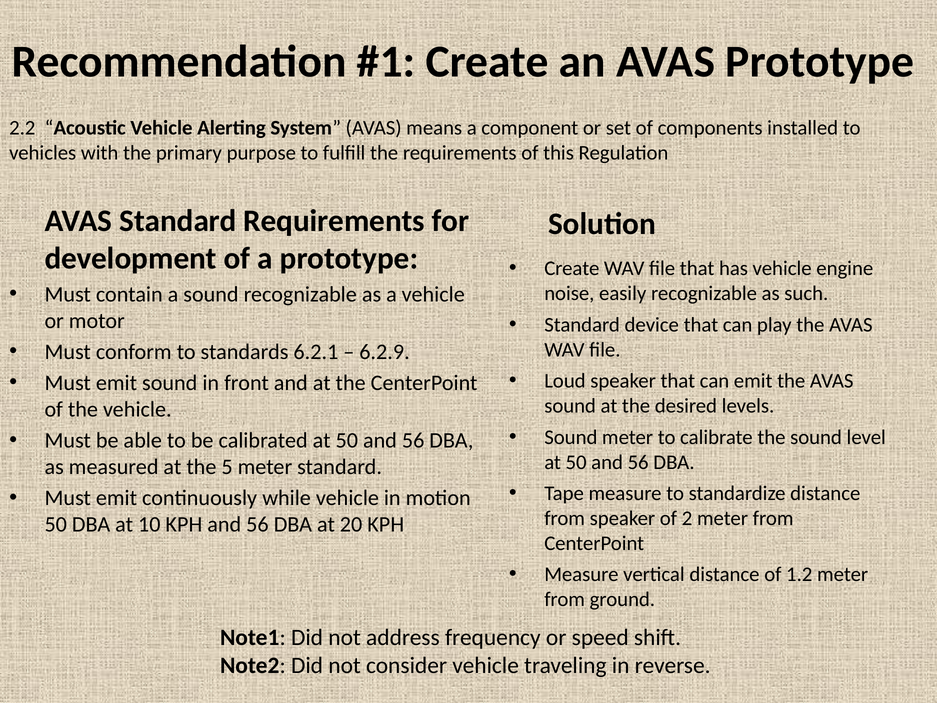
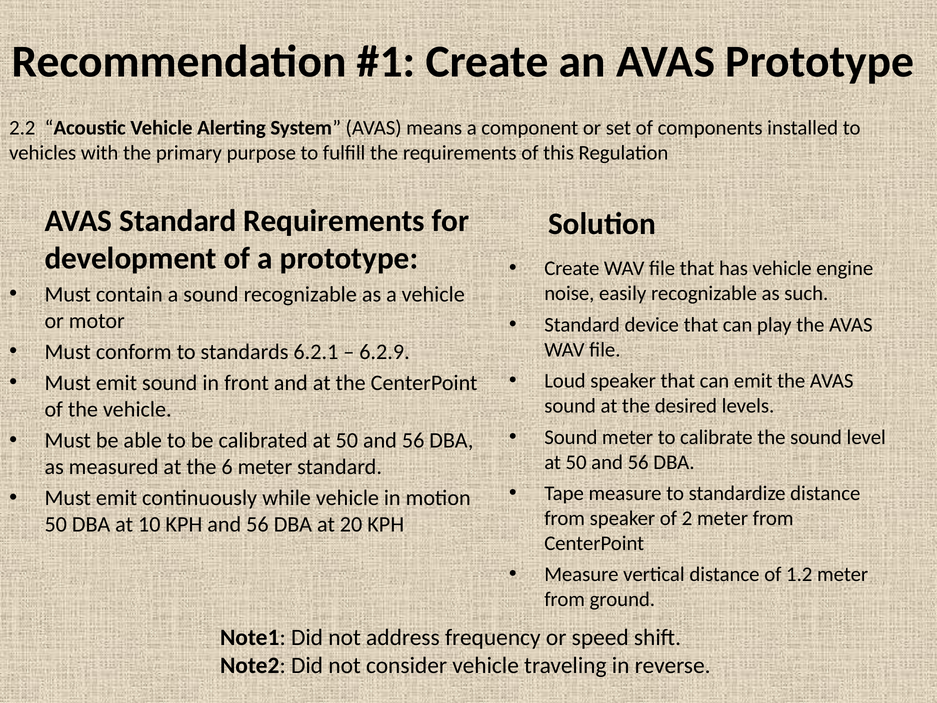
5: 5 -> 6
